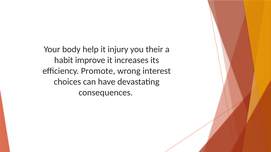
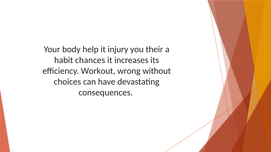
improve: improve -> chances
Promote: Promote -> Workout
interest: interest -> without
